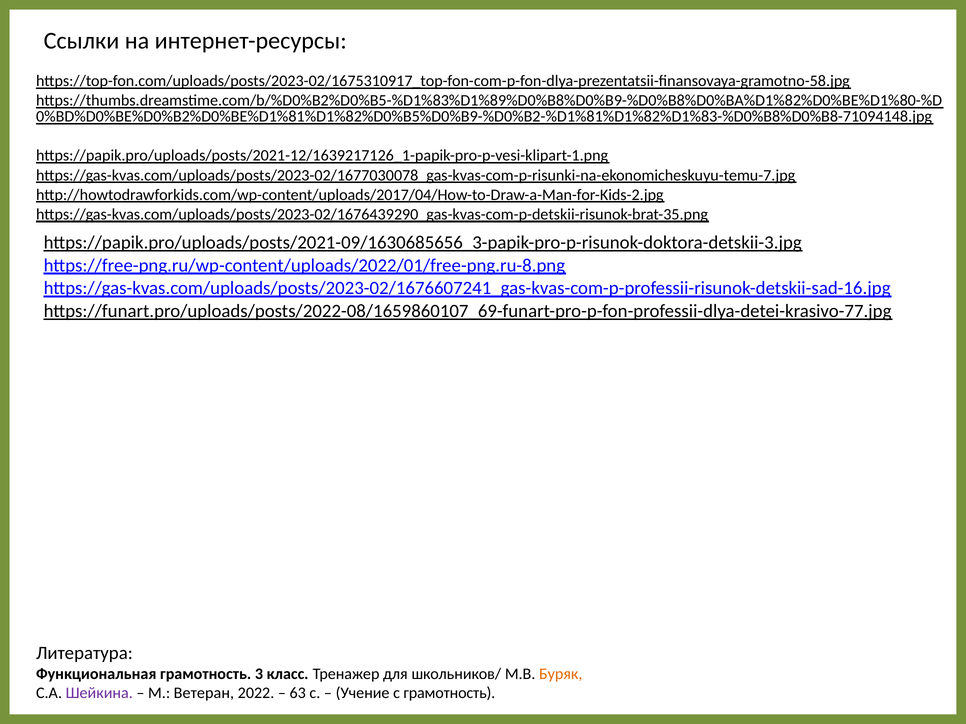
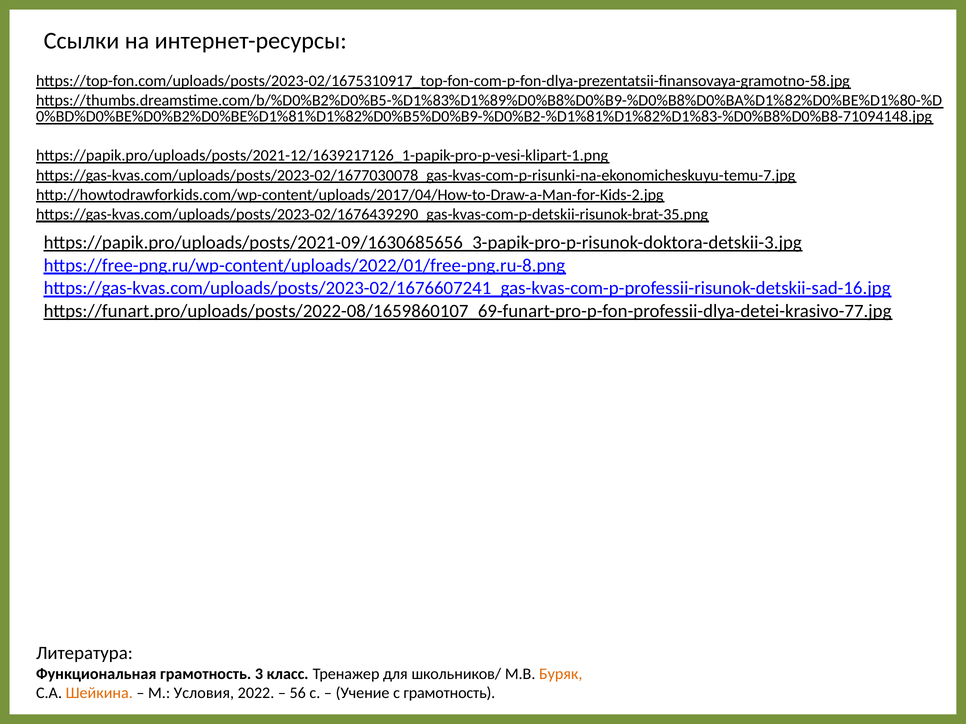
Шейкина colour: purple -> orange
Ветеран: Ветеран -> Условия
63: 63 -> 56
